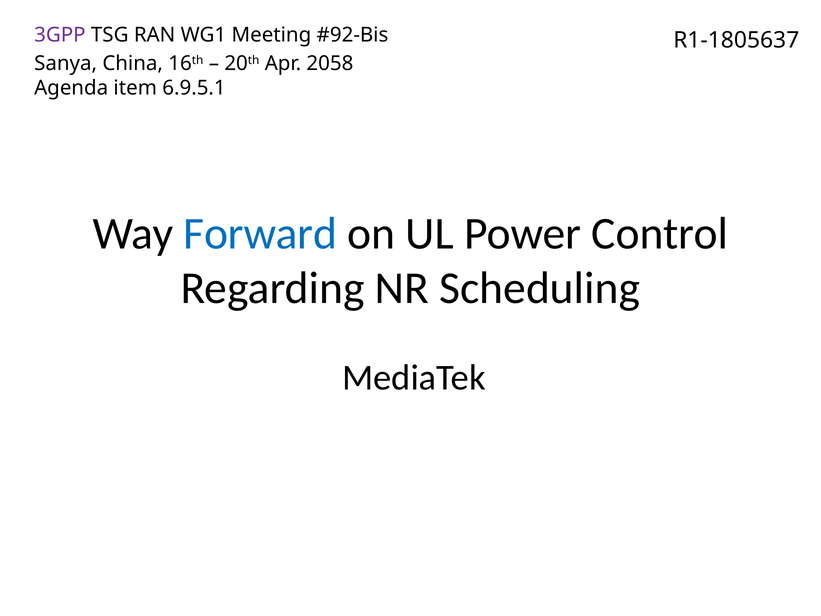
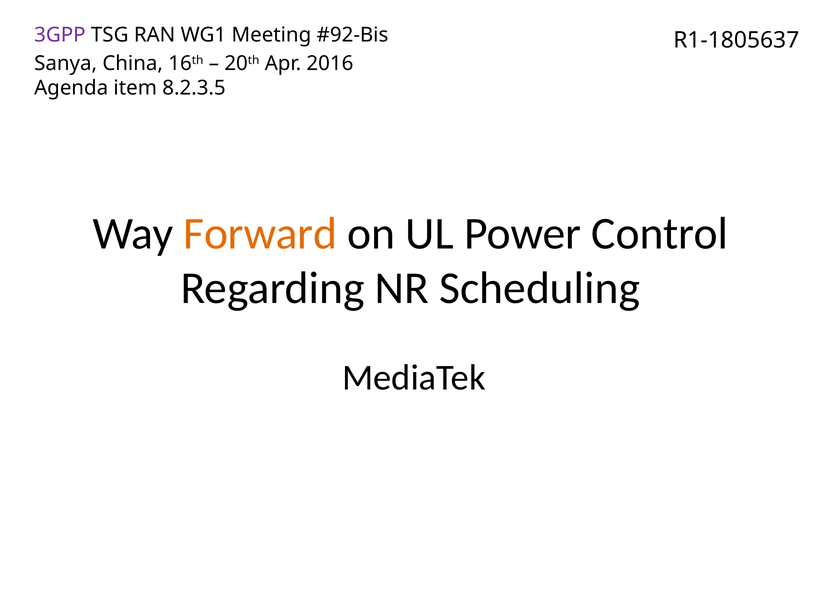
2058: 2058 -> 2016
6.9.5.1: 6.9.5.1 -> 8.2.3.5
Forward colour: blue -> orange
